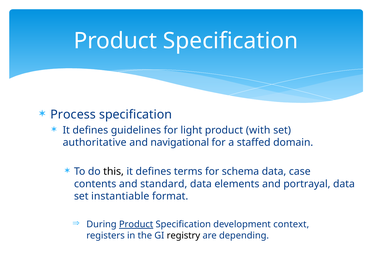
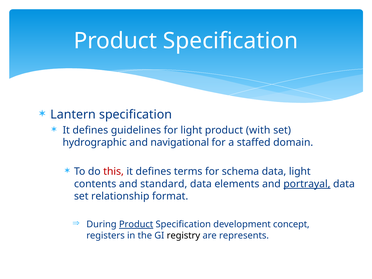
Process: Process -> Lantern
authoritative: authoritative -> hydrographic
this colour: black -> red
data case: case -> light
portrayal underline: none -> present
instantiable: instantiable -> relationship
context: context -> concept
depending: depending -> represents
